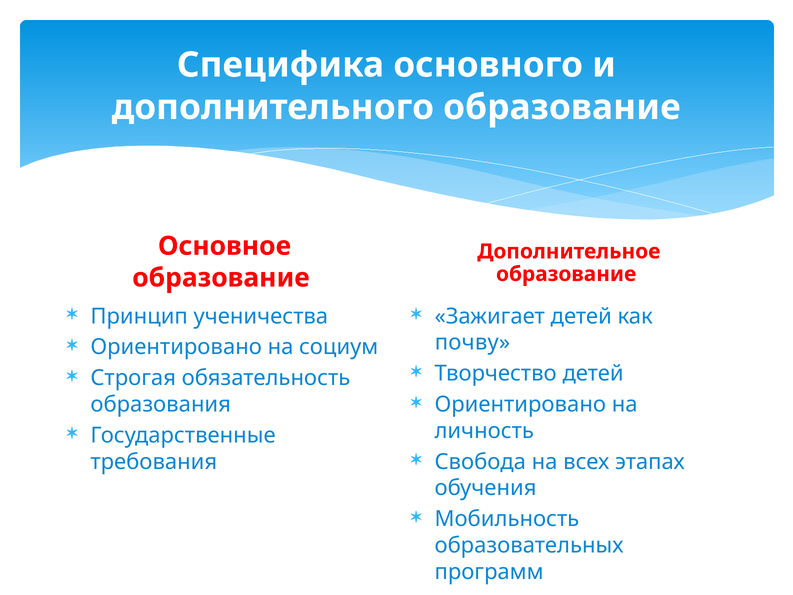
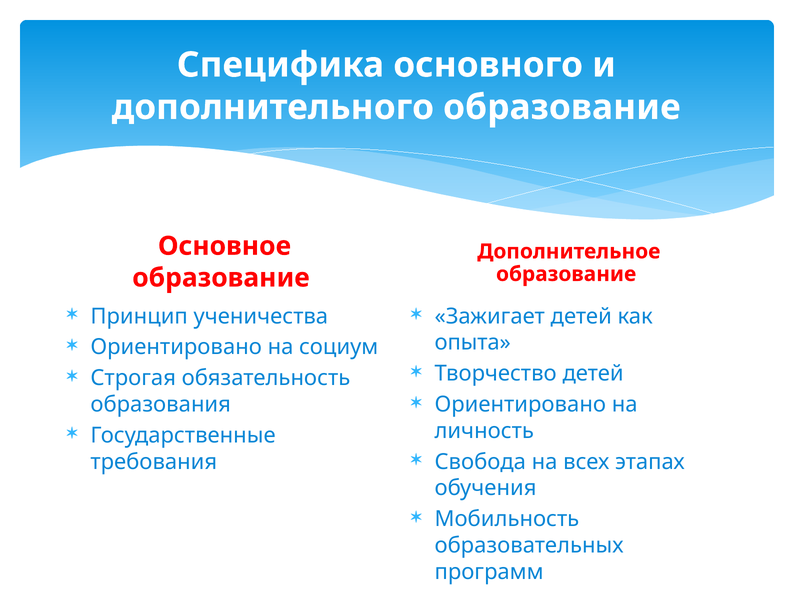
почву: почву -> опыта
